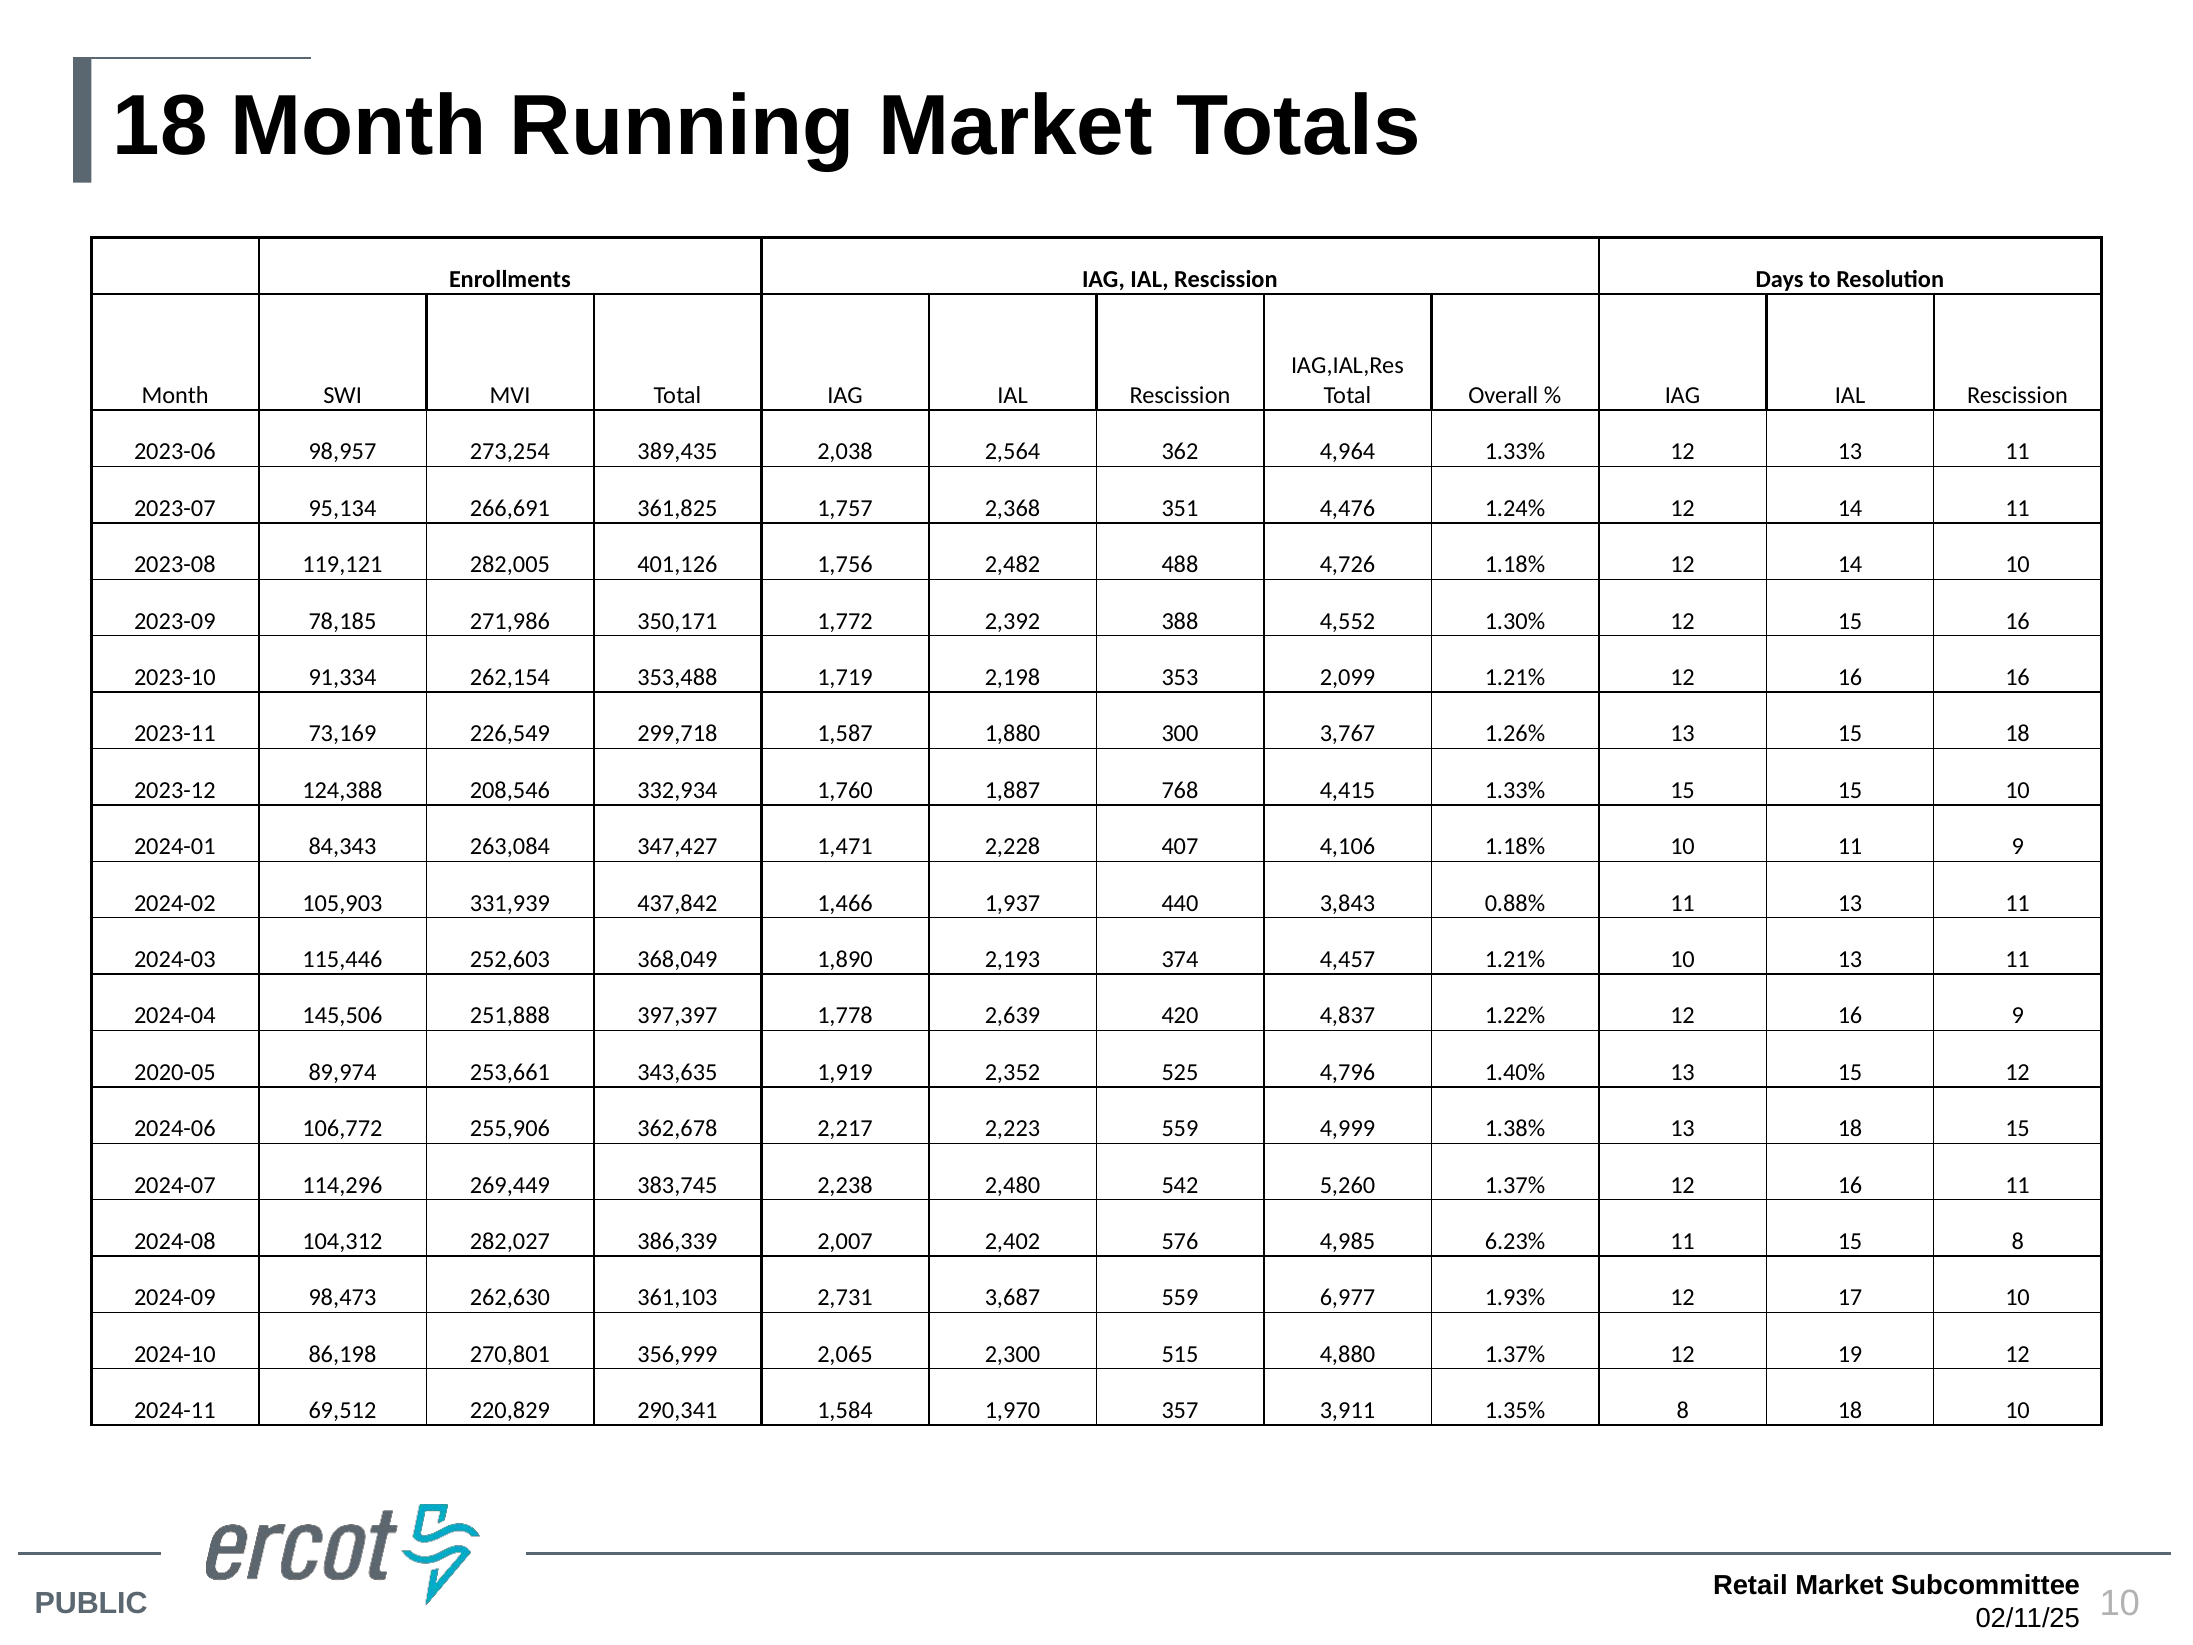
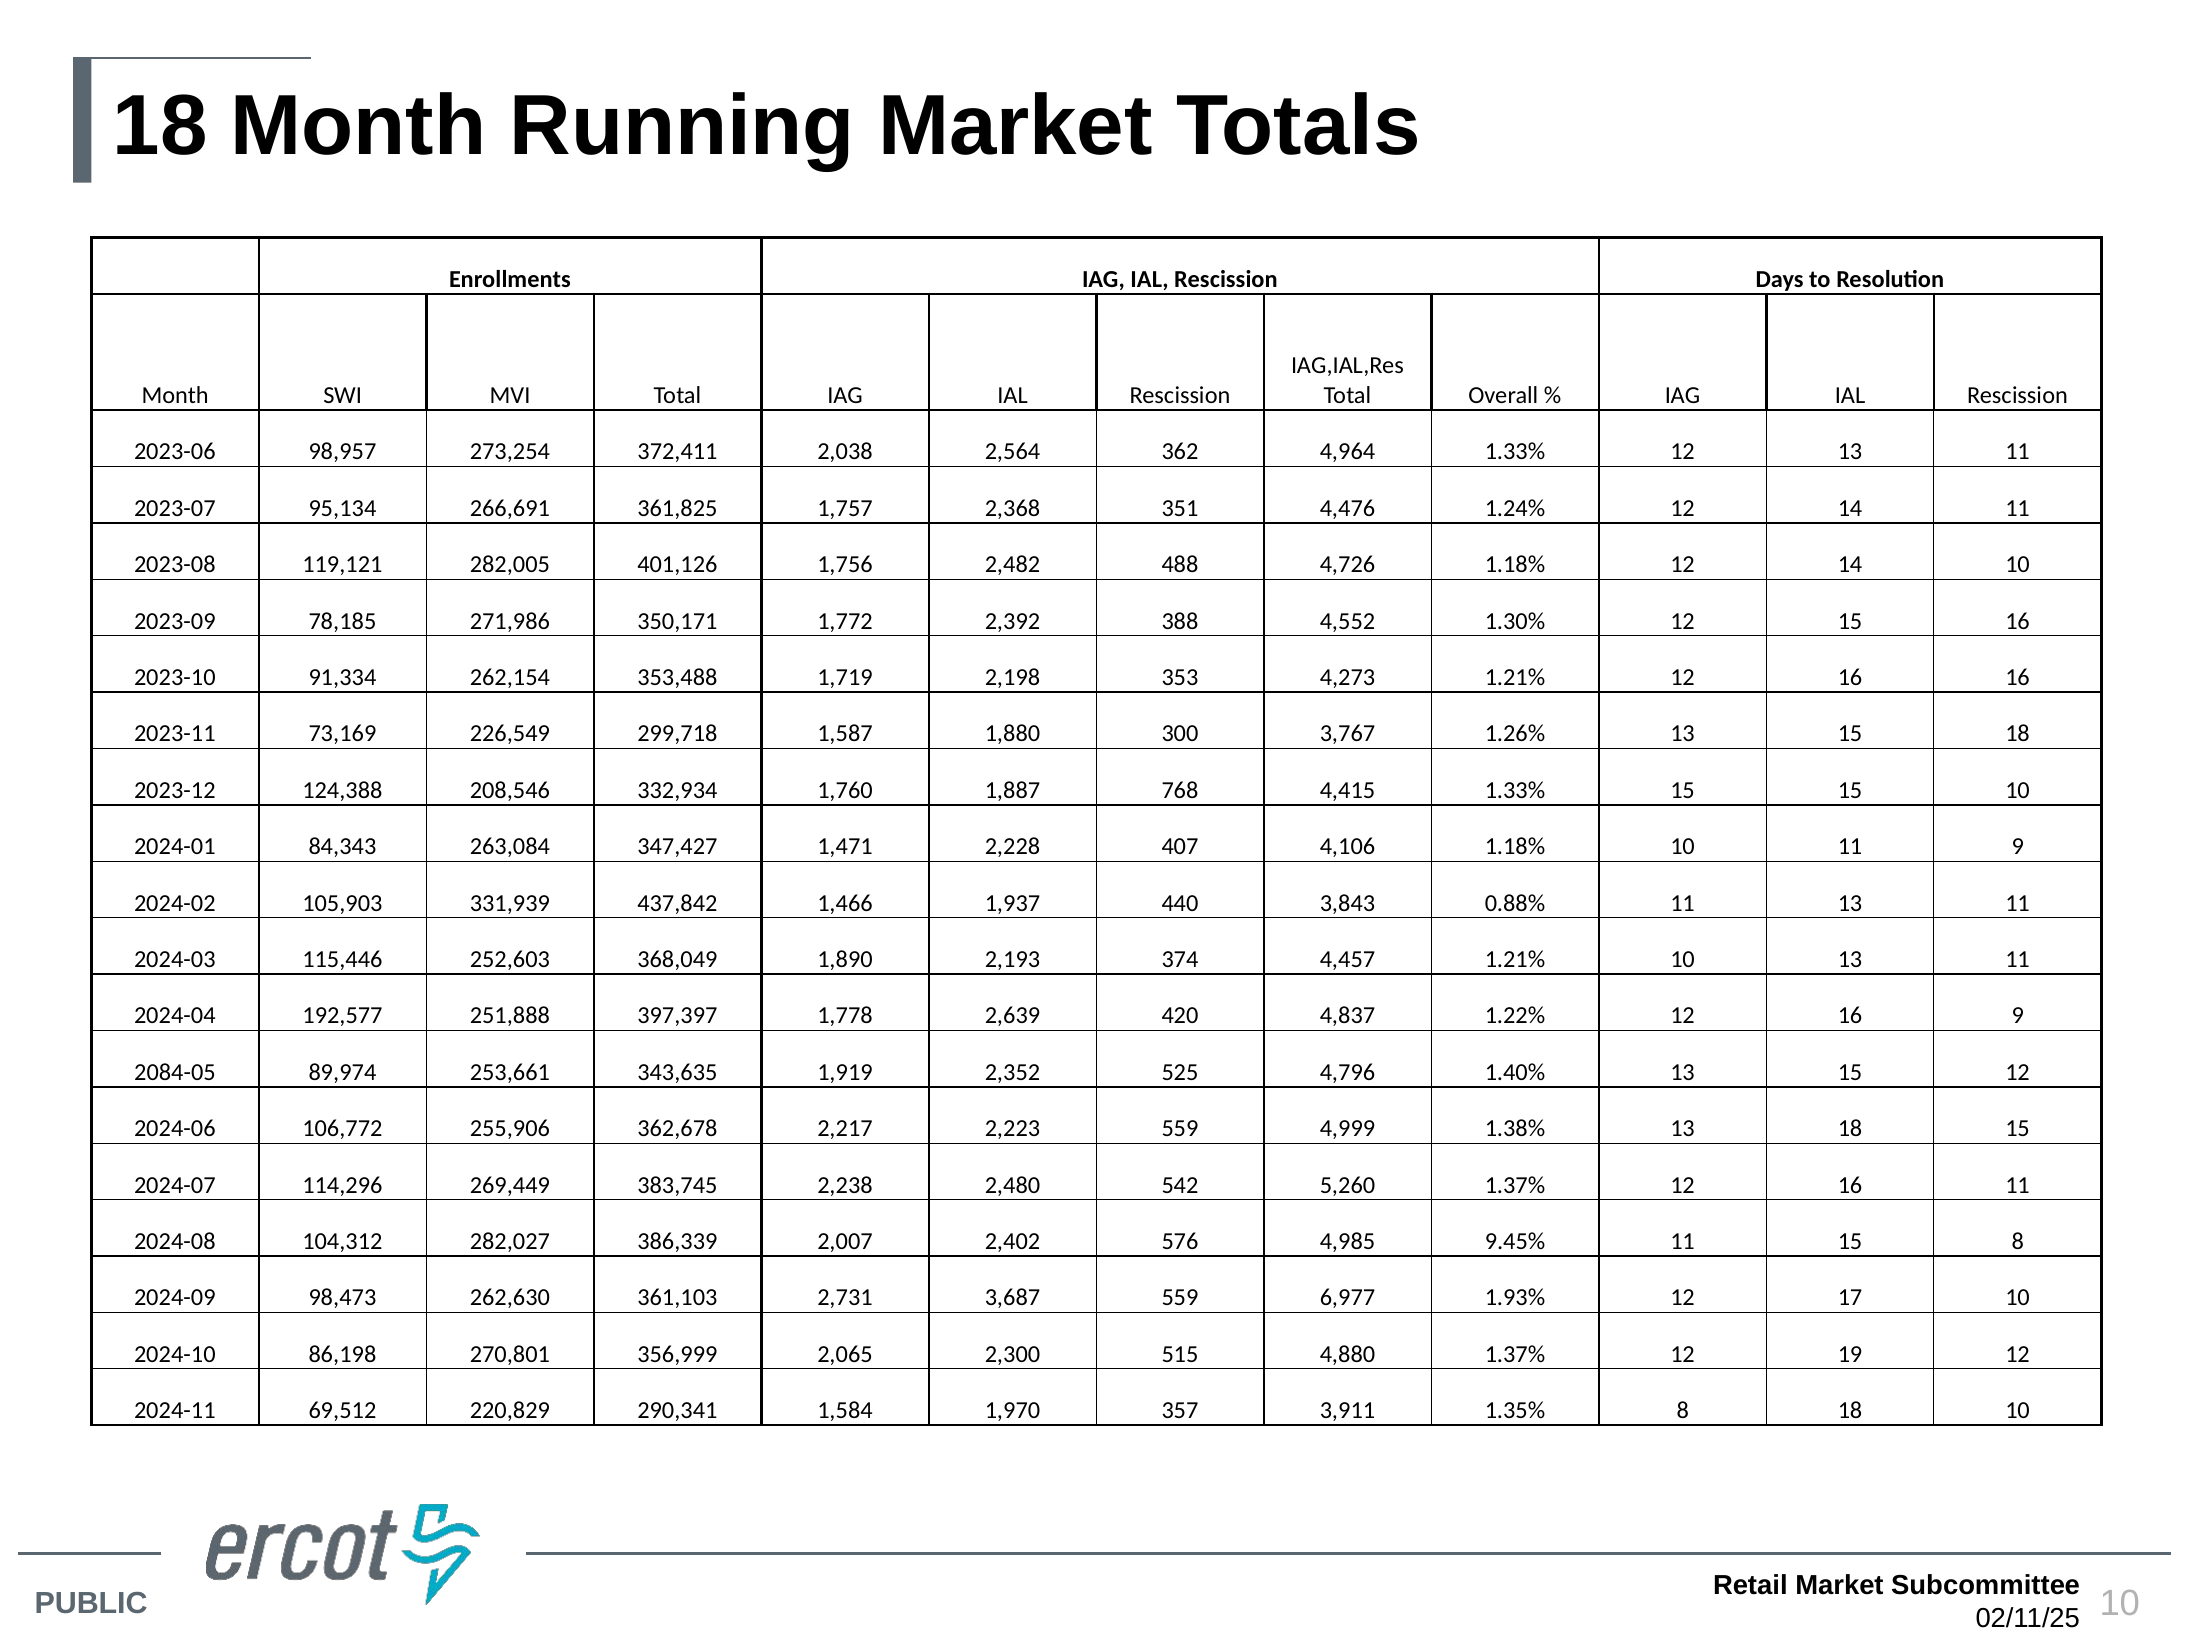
389,435: 389,435 -> 372,411
2,099: 2,099 -> 4,273
145,506: 145,506 -> 192,577
2020-05: 2020-05 -> 2084-05
6.23%: 6.23% -> 9.45%
